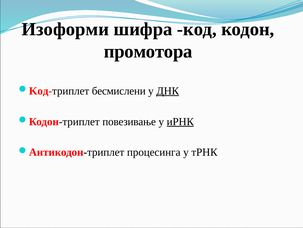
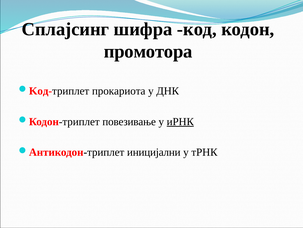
Изоформи: Изоформи -> Сплајсинг
бесмислени: бесмислени -> прокариота
ДНК underline: present -> none
процесинга: процесинга -> иницијални
